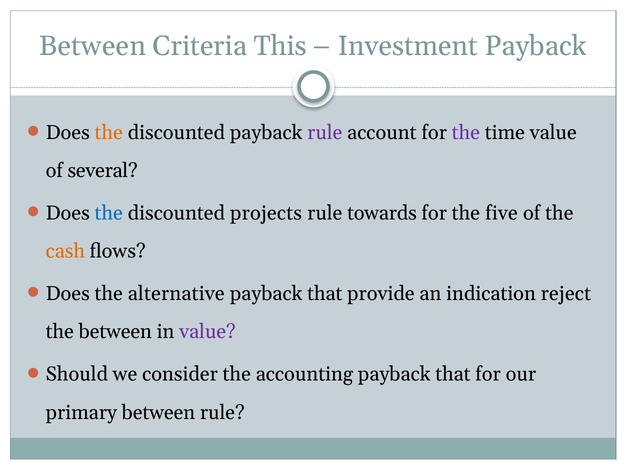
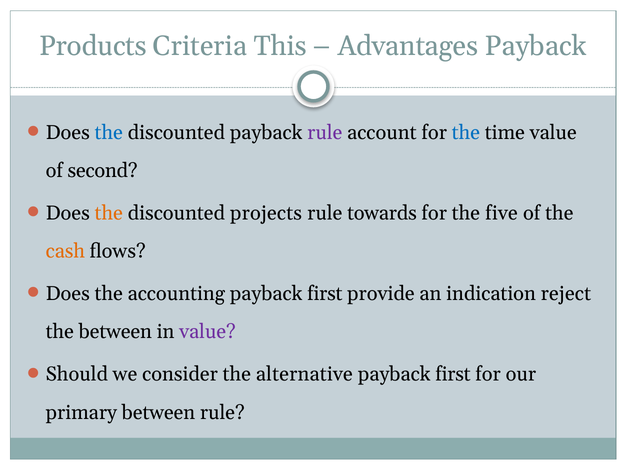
Between at (93, 46): Between -> Products
Investment: Investment -> Advantages
the at (109, 133) colour: orange -> blue
the at (466, 133) colour: purple -> blue
several: several -> second
the at (109, 213) colour: blue -> orange
alternative: alternative -> accounting
that at (325, 294): that -> first
accounting: accounting -> alternative
that at (453, 374): that -> first
